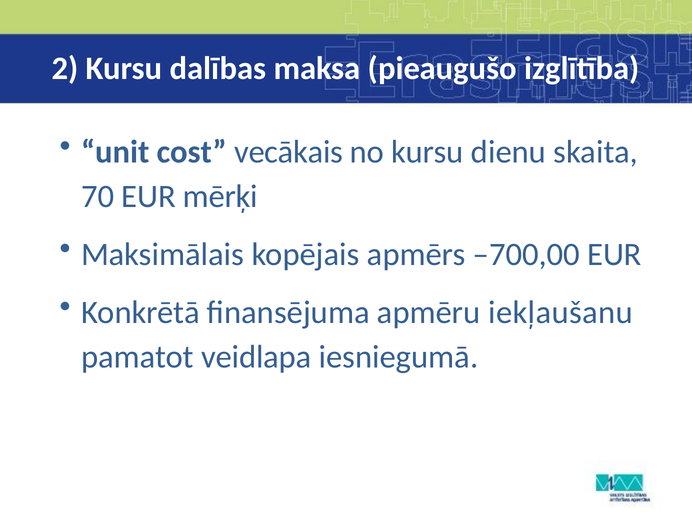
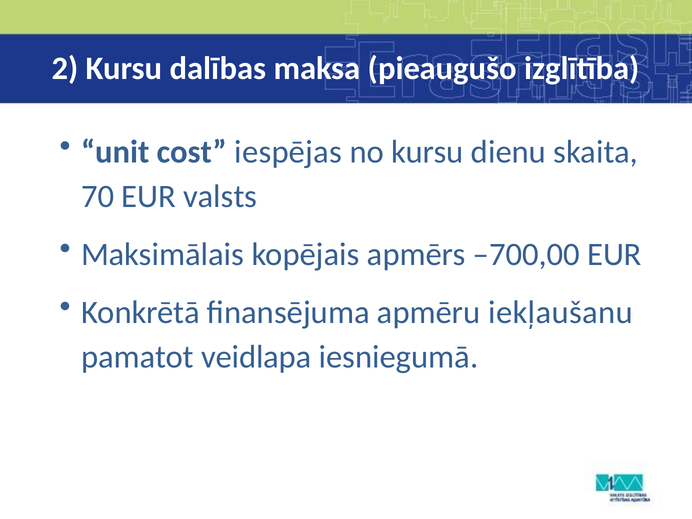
vecākais: vecākais -> iespējas
mērķi: mērķi -> valsts
